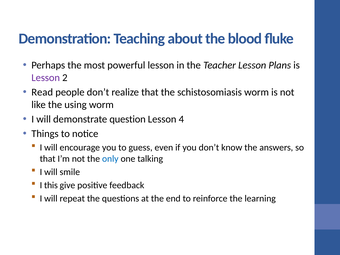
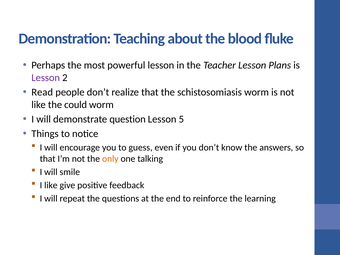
using: using -> could
4: 4 -> 5
only colour: blue -> orange
I this: this -> like
